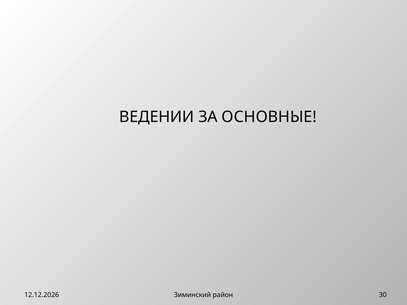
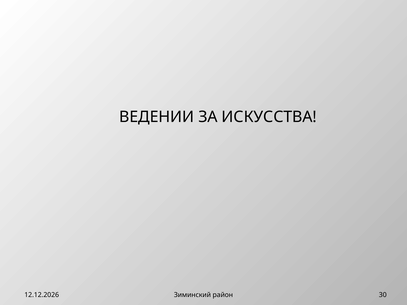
ОСНОВНЫЕ: ОСНОВНЫЕ -> ИСКУССТВА
